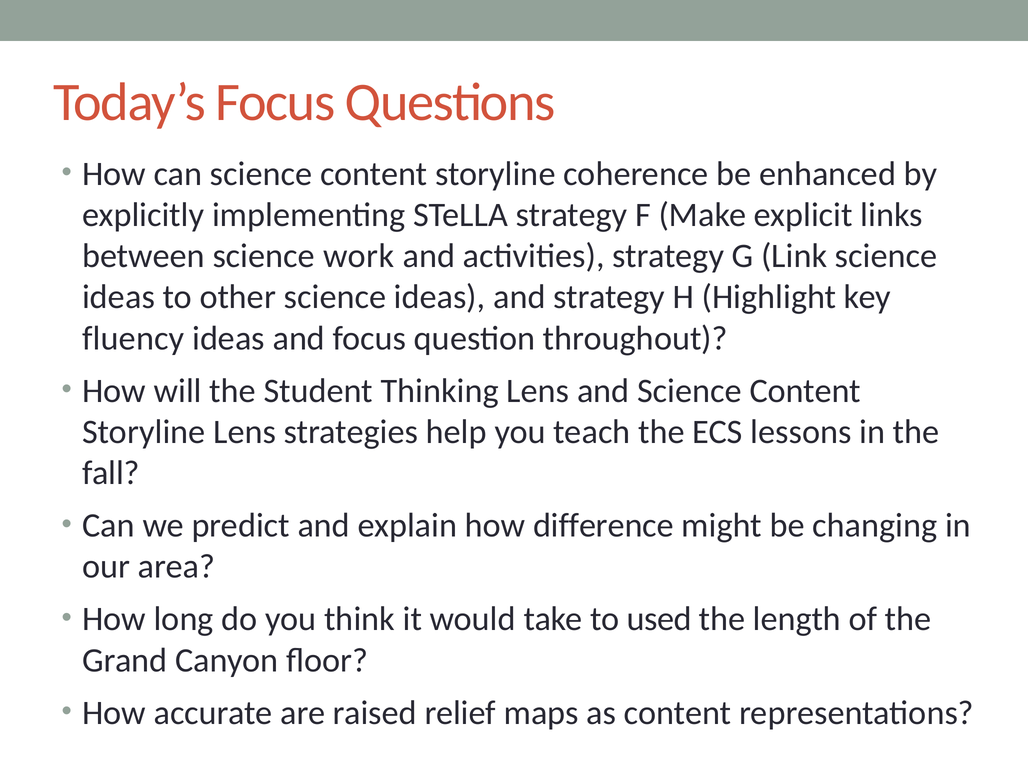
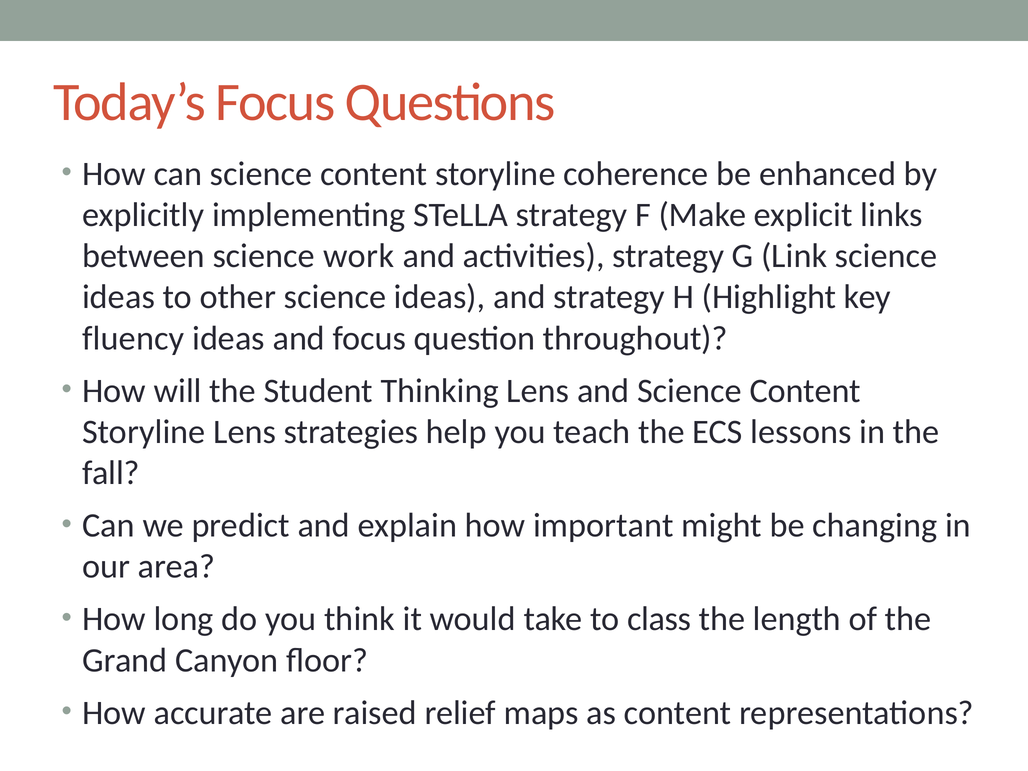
difference: difference -> important
used: used -> class
